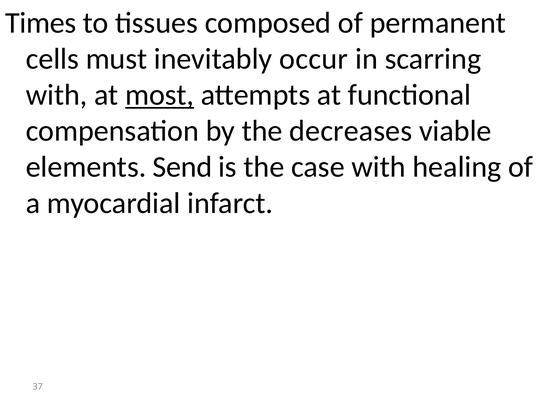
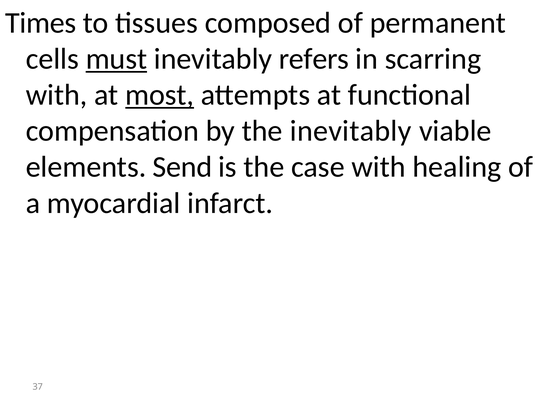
must underline: none -> present
occur: occur -> refers
the decreases: decreases -> inevitably
